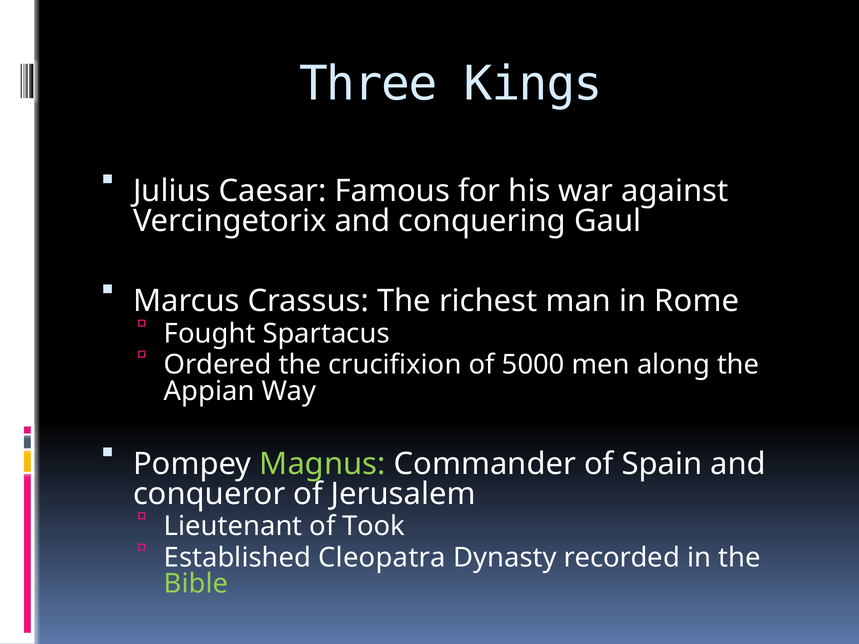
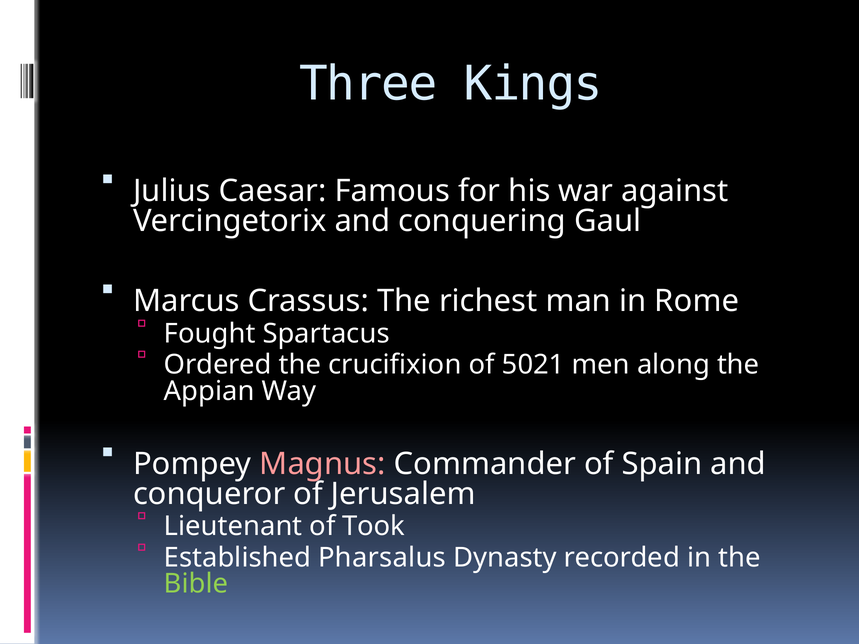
5000: 5000 -> 5021
Magnus colour: light green -> pink
Cleopatra: Cleopatra -> Pharsalus
